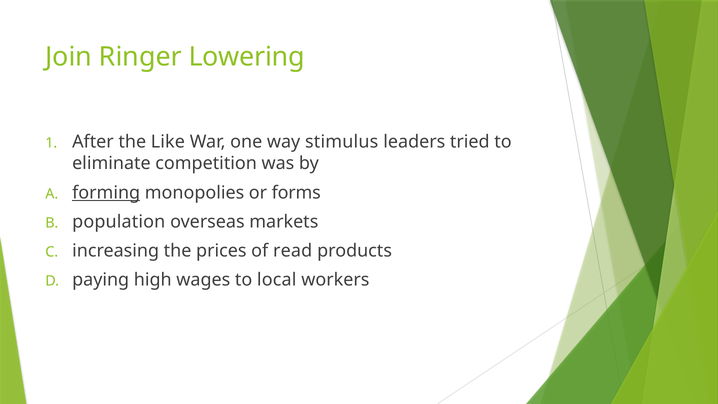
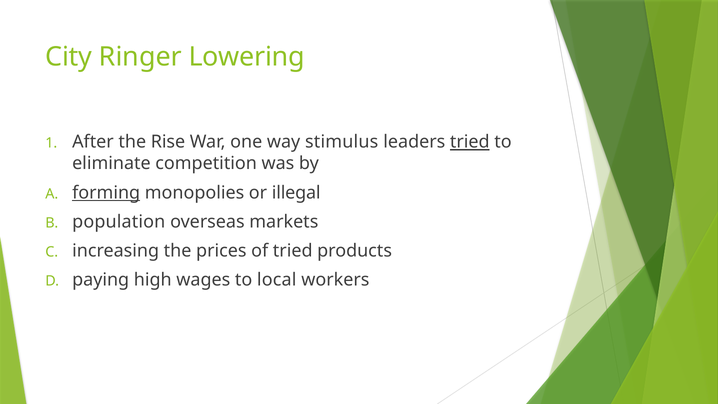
Join: Join -> City
Like: Like -> Rise
tried at (470, 142) underline: none -> present
forms: forms -> illegal
of read: read -> tried
